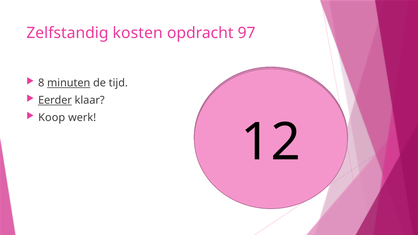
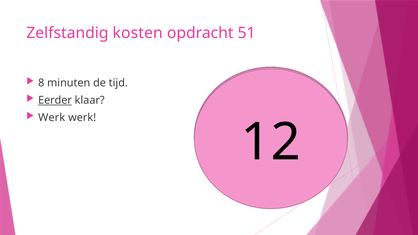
97: 97 -> 51
minuten underline: present -> none
Koop at (52, 118): Koop -> Werk
